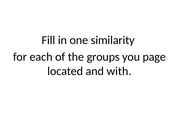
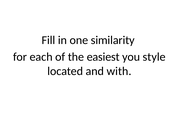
groups: groups -> easiest
page: page -> style
